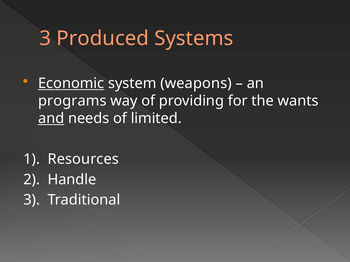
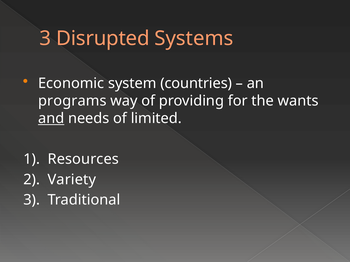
Produced: Produced -> Disrupted
Economic underline: present -> none
weapons: weapons -> countries
Handle: Handle -> Variety
